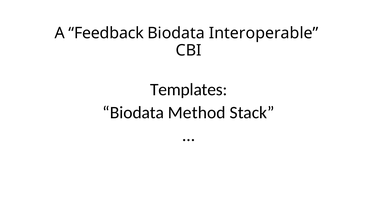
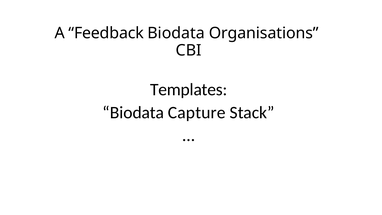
Interoperable: Interoperable -> Organisations
Method: Method -> Capture
